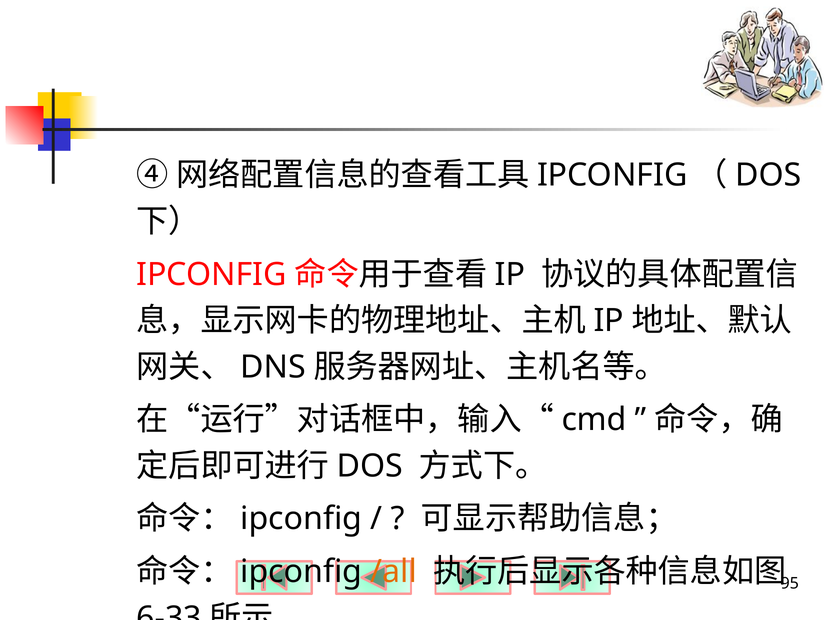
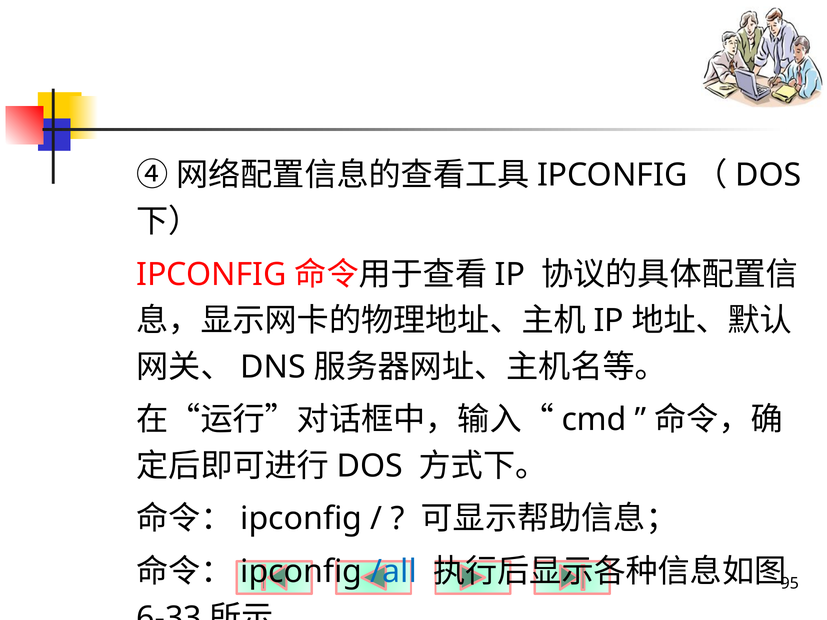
/all colour: orange -> blue
